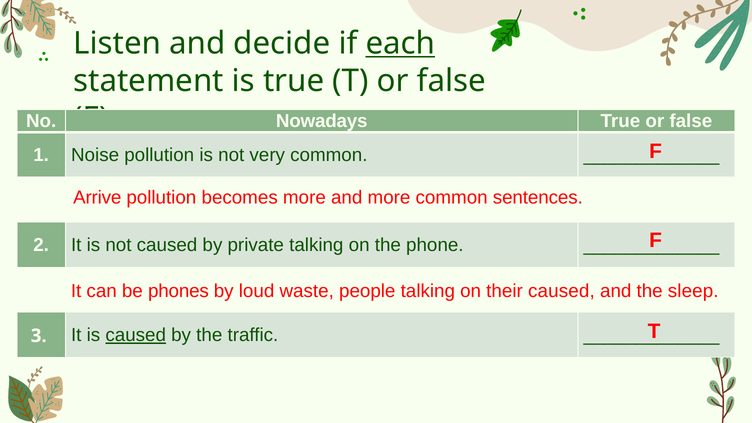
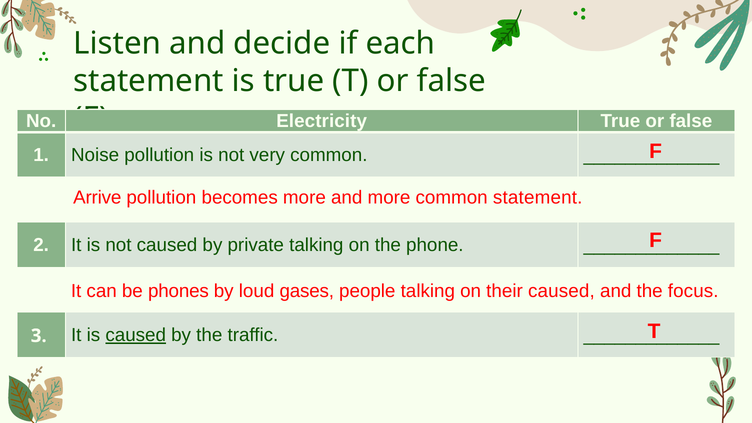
each underline: present -> none
Nowadays: Nowadays -> Electricity
common sentences: sentences -> statement
waste: waste -> gases
sleep: sleep -> focus
